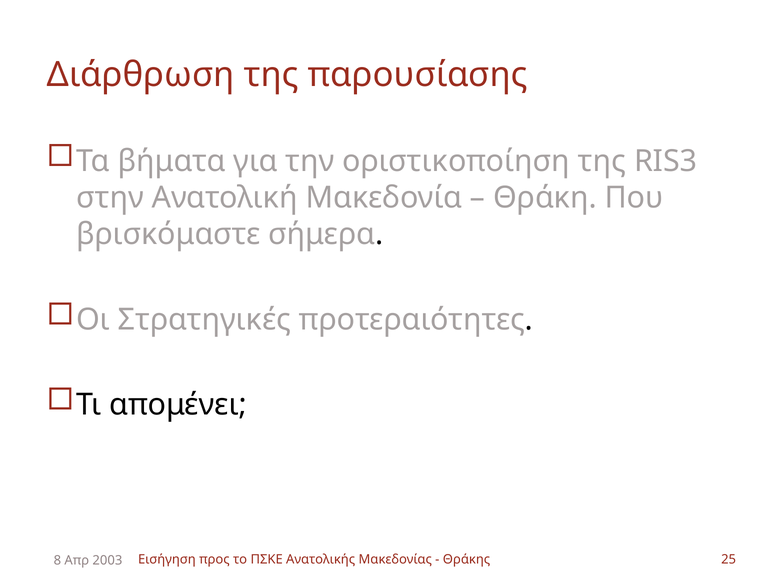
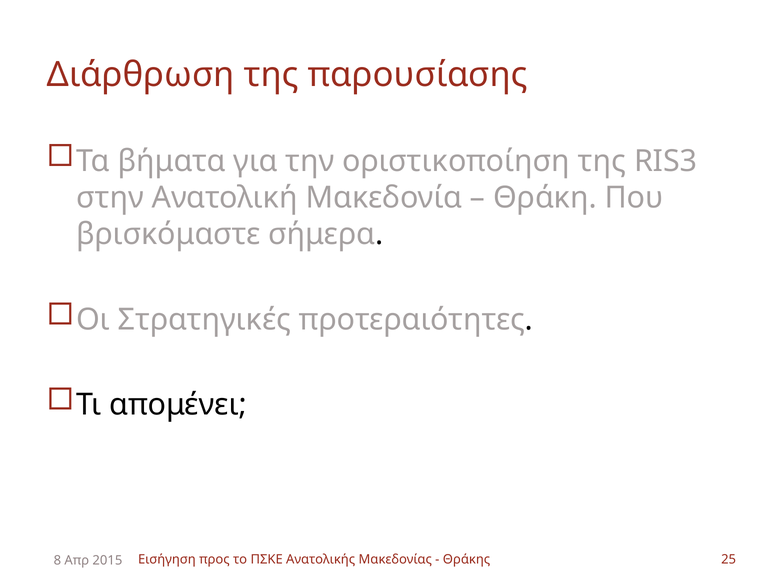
2003: 2003 -> 2015
